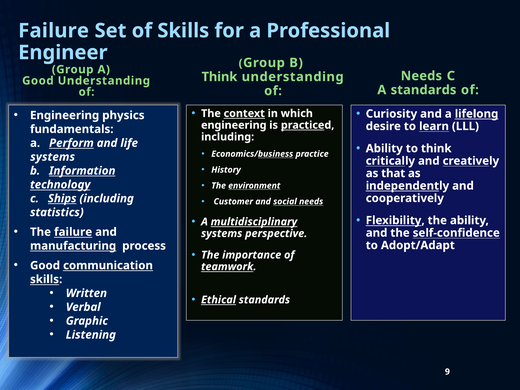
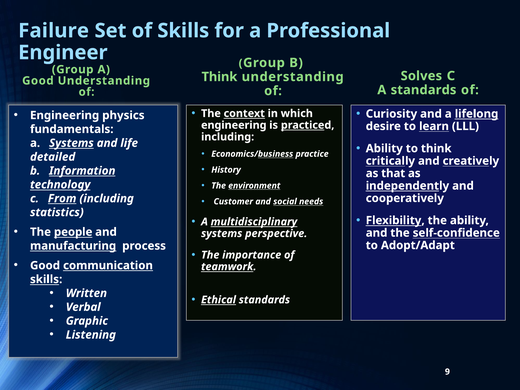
Needs at (421, 76): Needs -> Solves
a Perform: Perform -> Systems
systems at (53, 157): systems -> detailed
Ships: Ships -> From
The failure: failure -> people
